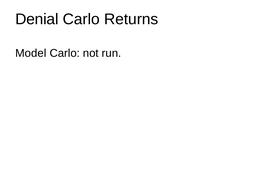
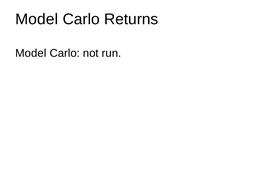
Denial at (37, 19): Denial -> Model
